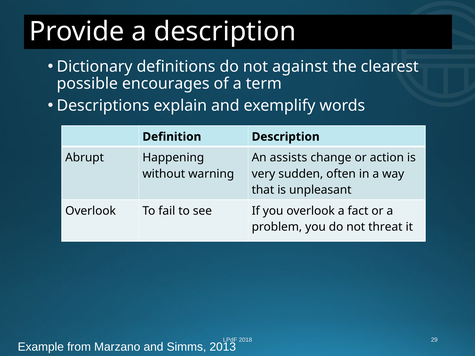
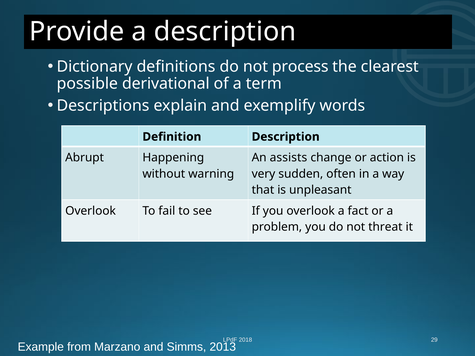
against: against -> process
encourages: encourages -> derivational
